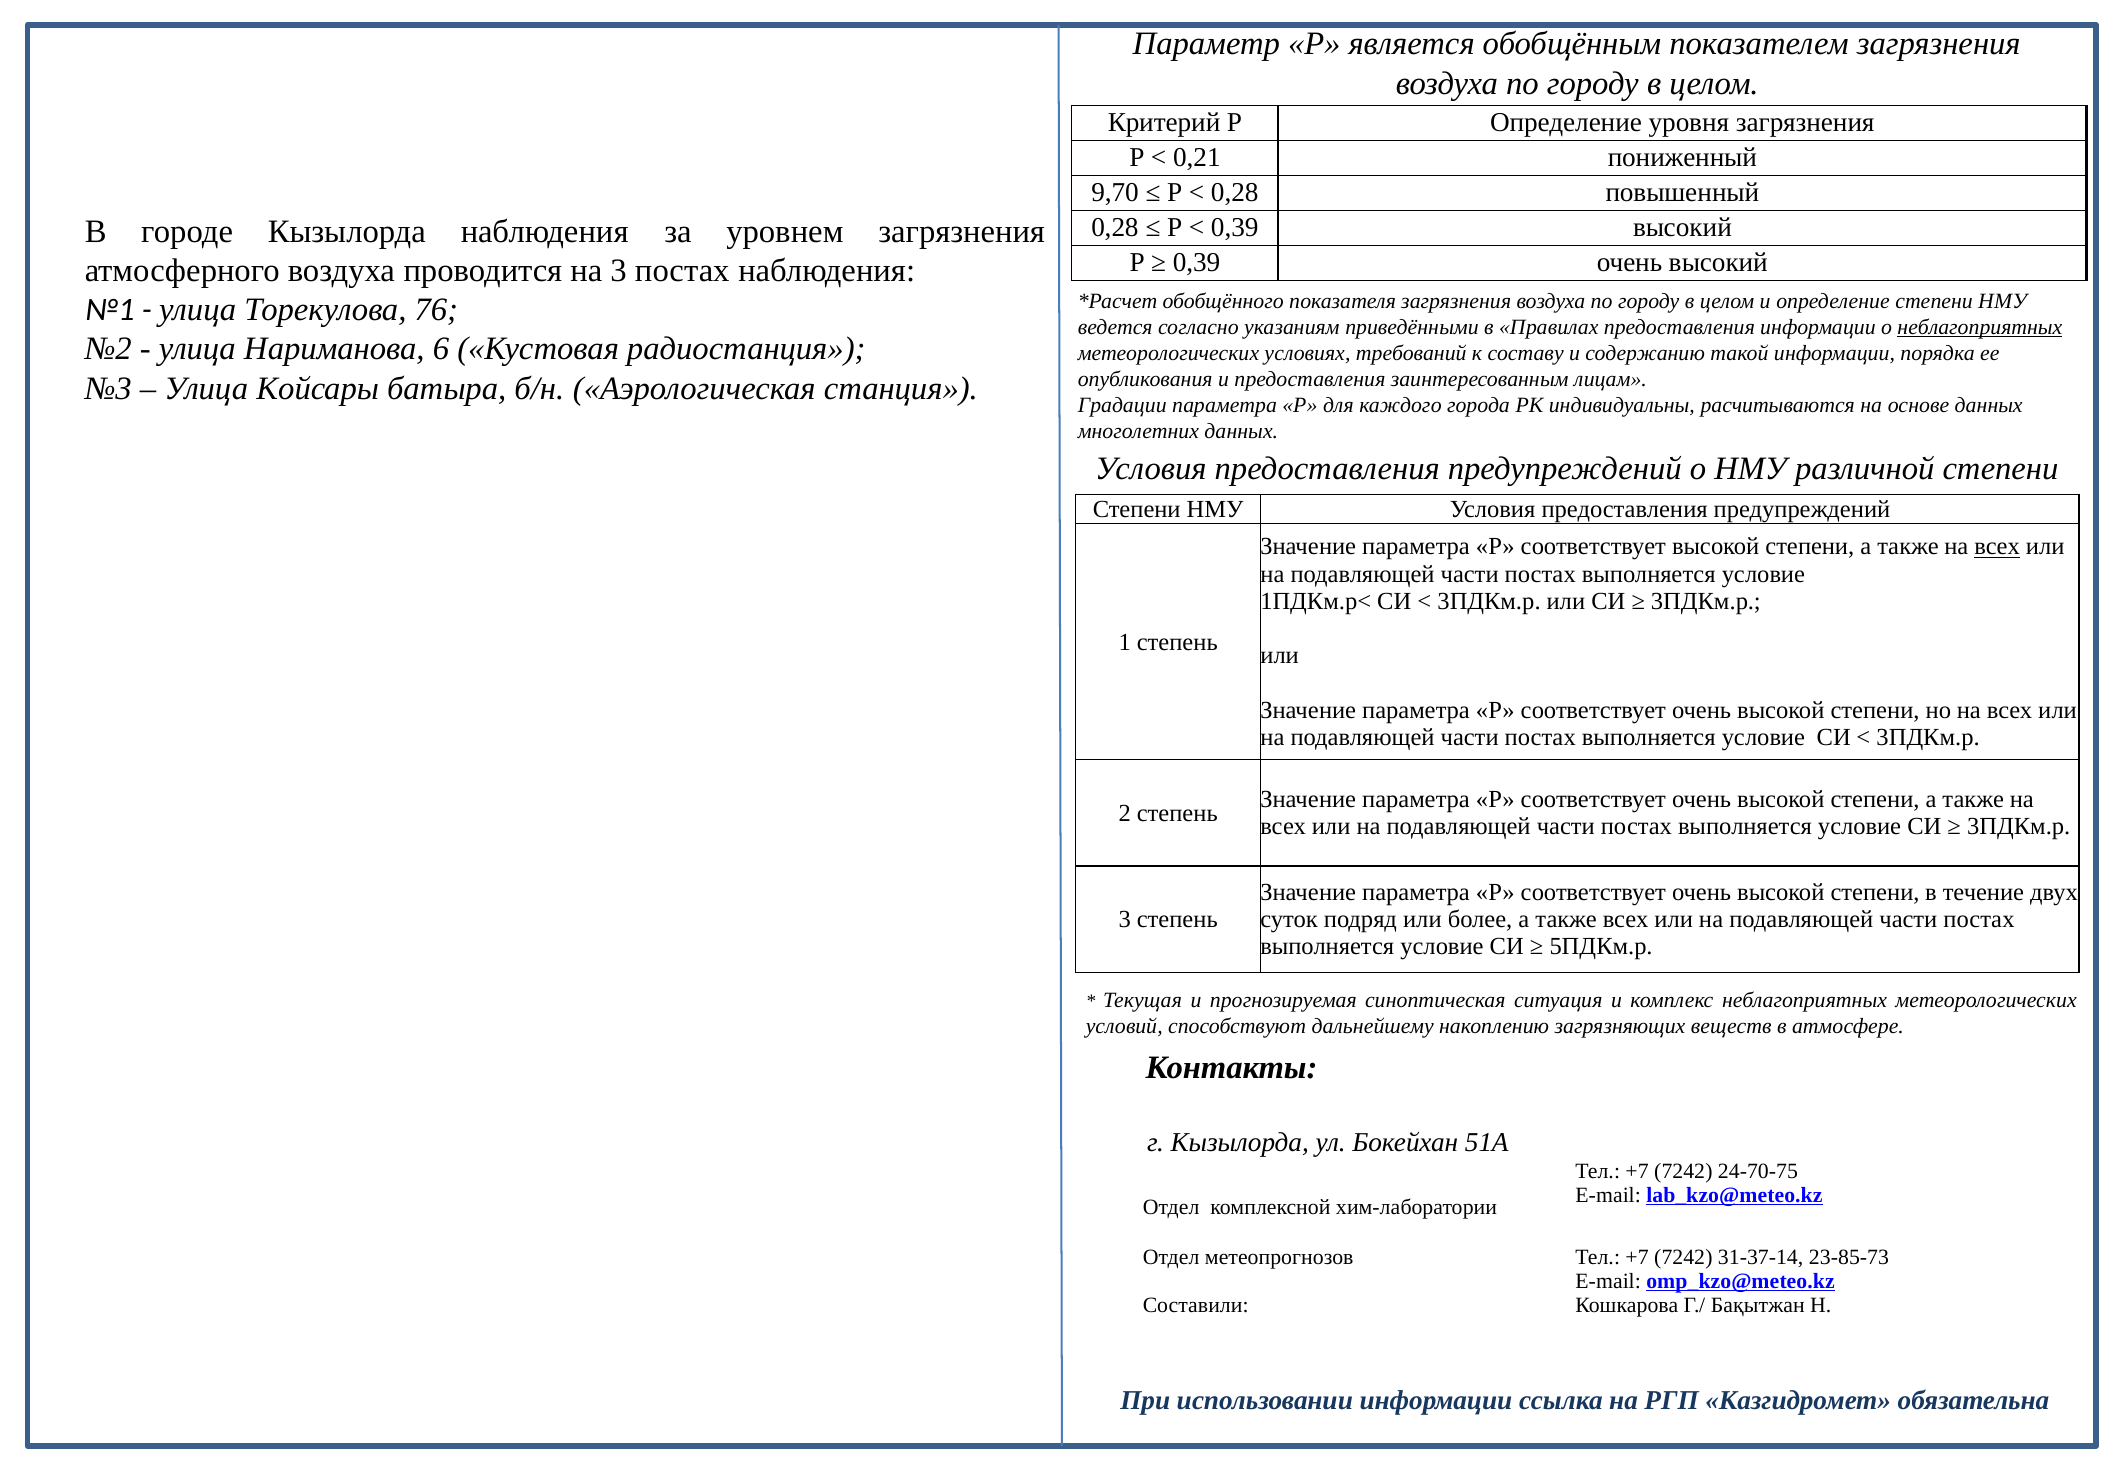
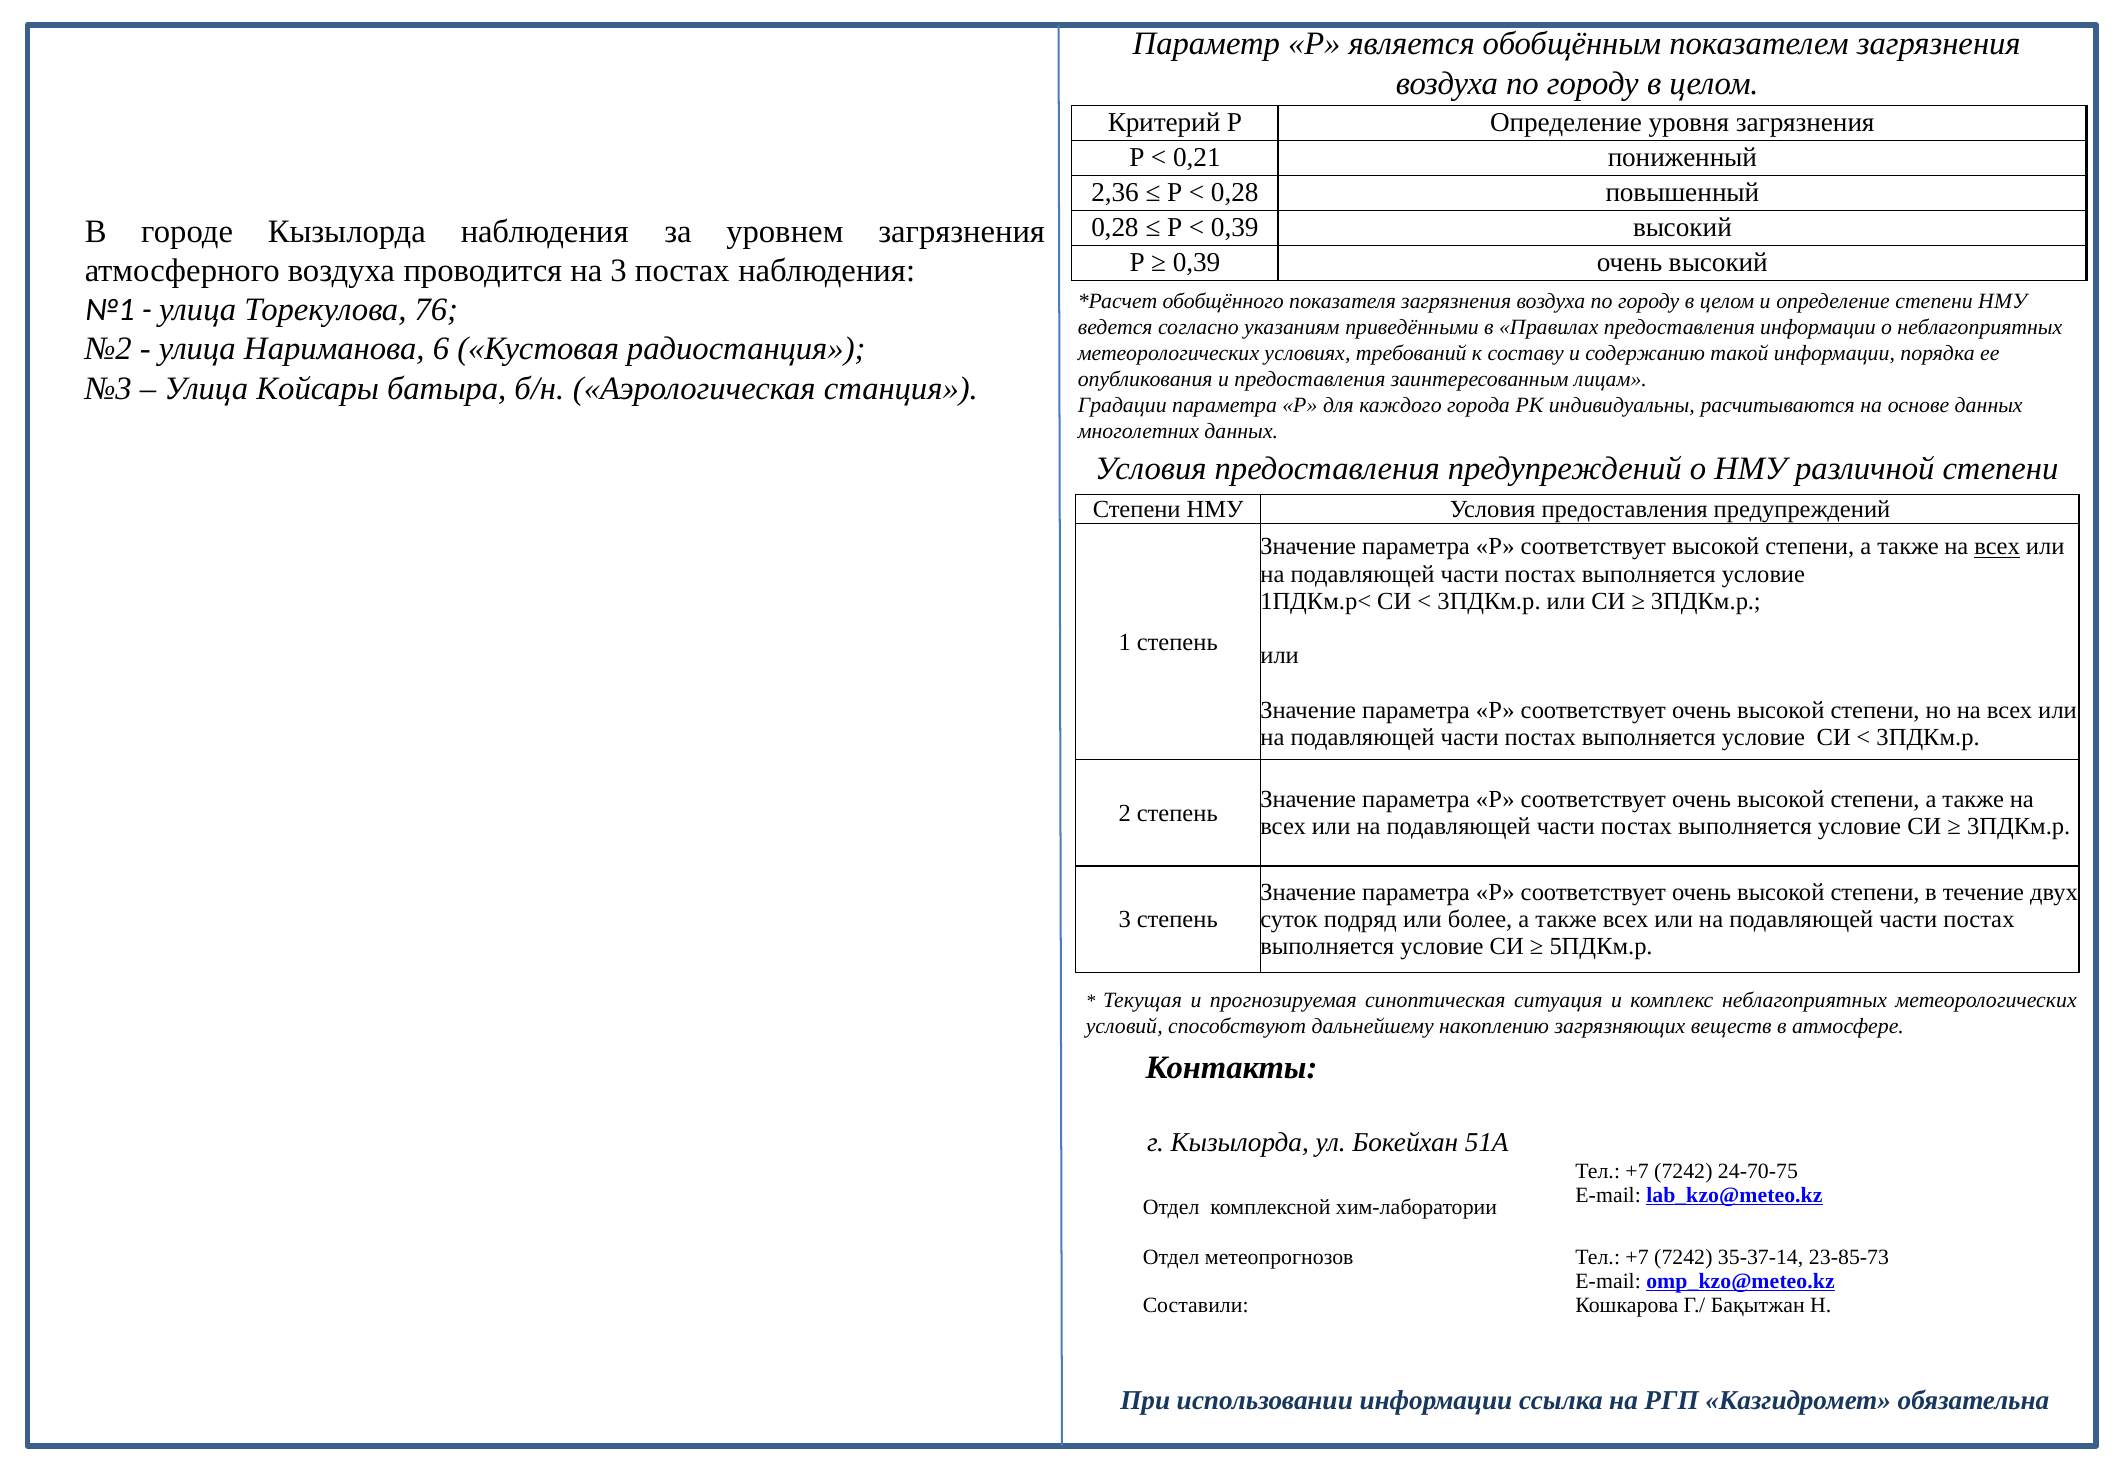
9,70: 9,70 -> 2,36
неблагоприятных at (1980, 327) underline: present -> none
31-37-14: 31-37-14 -> 35-37-14
